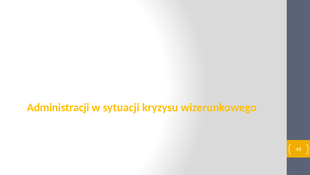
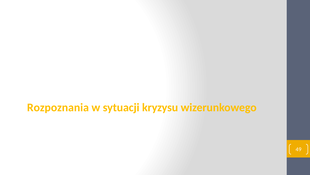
Administracji: Administracji -> Rozpoznania
